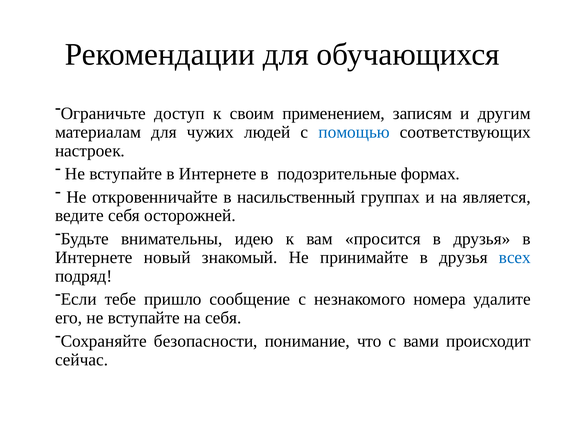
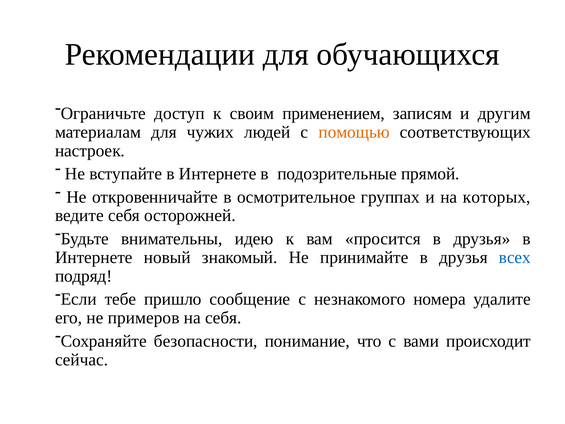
помощью colour: blue -> orange
формах: формах -> прямой
насильственный: насильственный -> осмотрительное
является: является -> которых
его не вступайте: вступайте -> примеров
